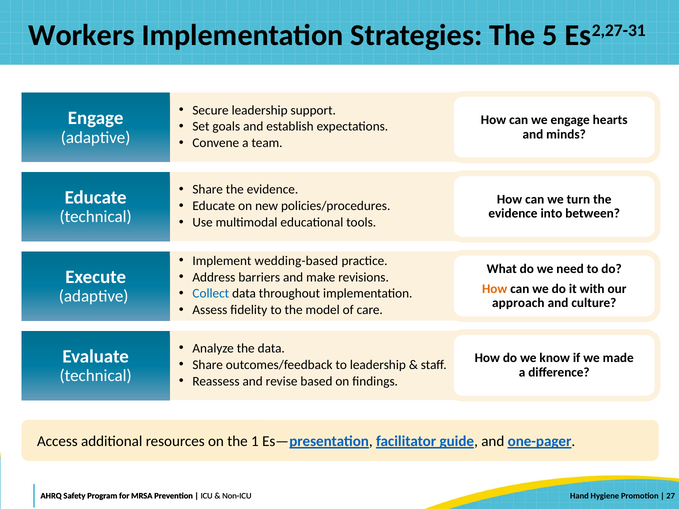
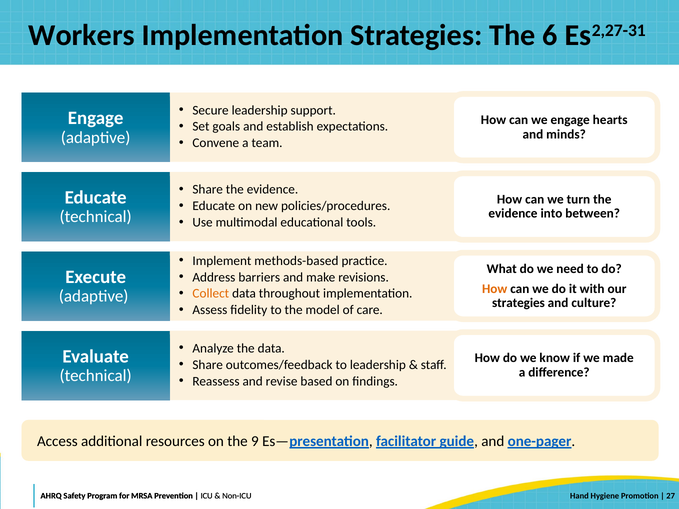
5: 5 -> 6
wedding-based: wedding-based -> methods-based
Collect colour: blue -> orange
approach at (518, 303): approach -> strategies
1: 1 -> 9
